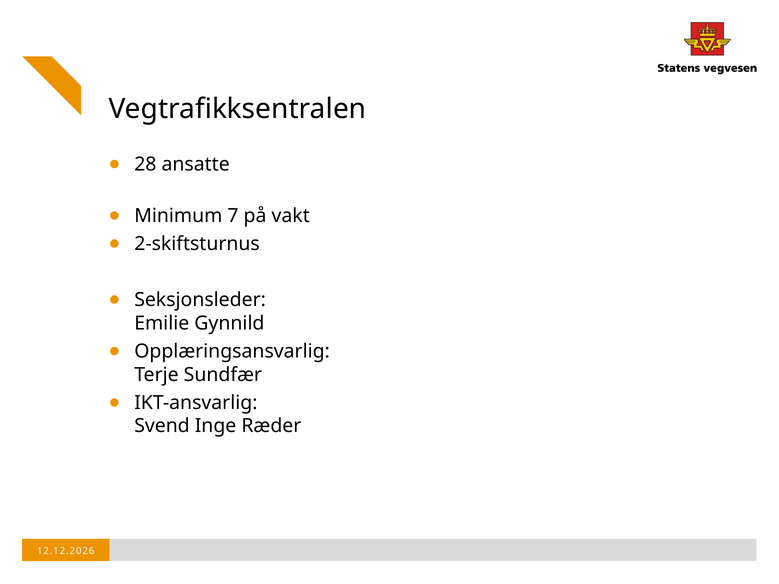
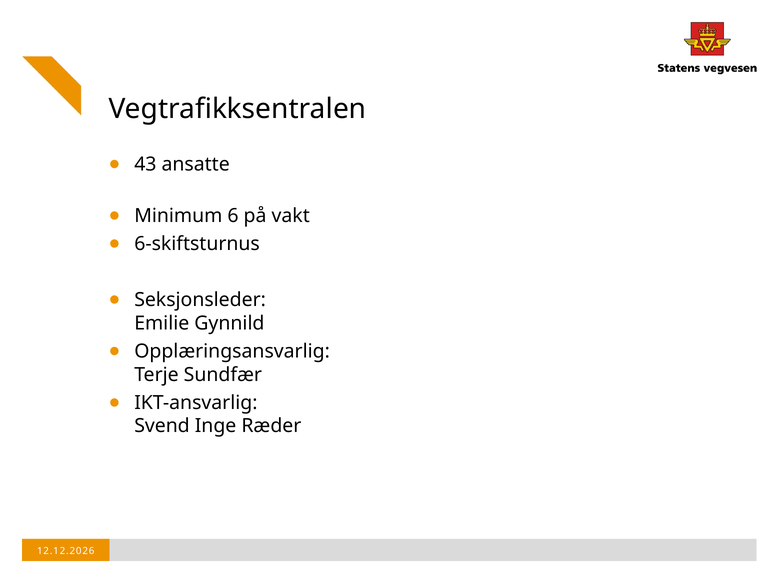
28: 28 -> 43
7: 7 -> 6
2-skiftsturnus: 2-skiftsturnus -> 6-skiftsturnus
